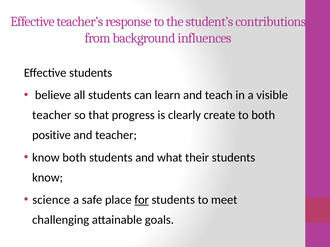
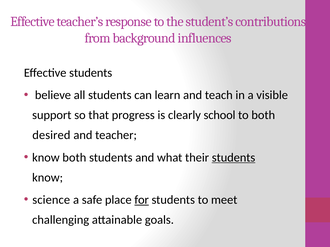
teacher at (52, 115): teacher -> support
create: create -> school
positive: positive -> desired
students at (234, 158) underline: none -> present
